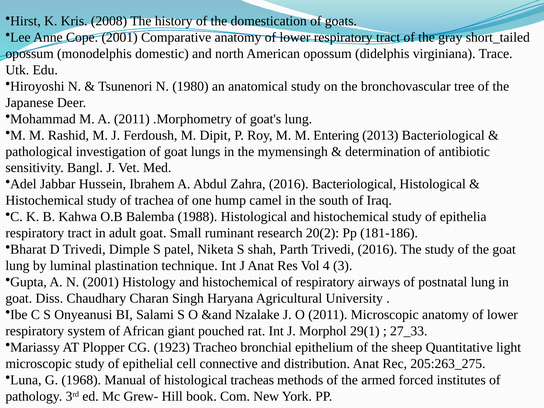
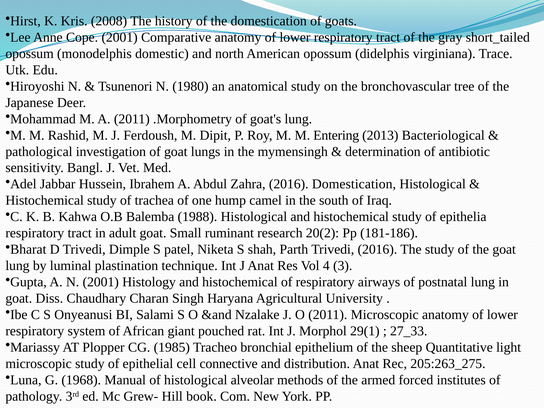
2016 Bacteriological: Bacteriological -> Domestication
1923: 1923 -> 1985
tracheas: tracheas -> alveolar
